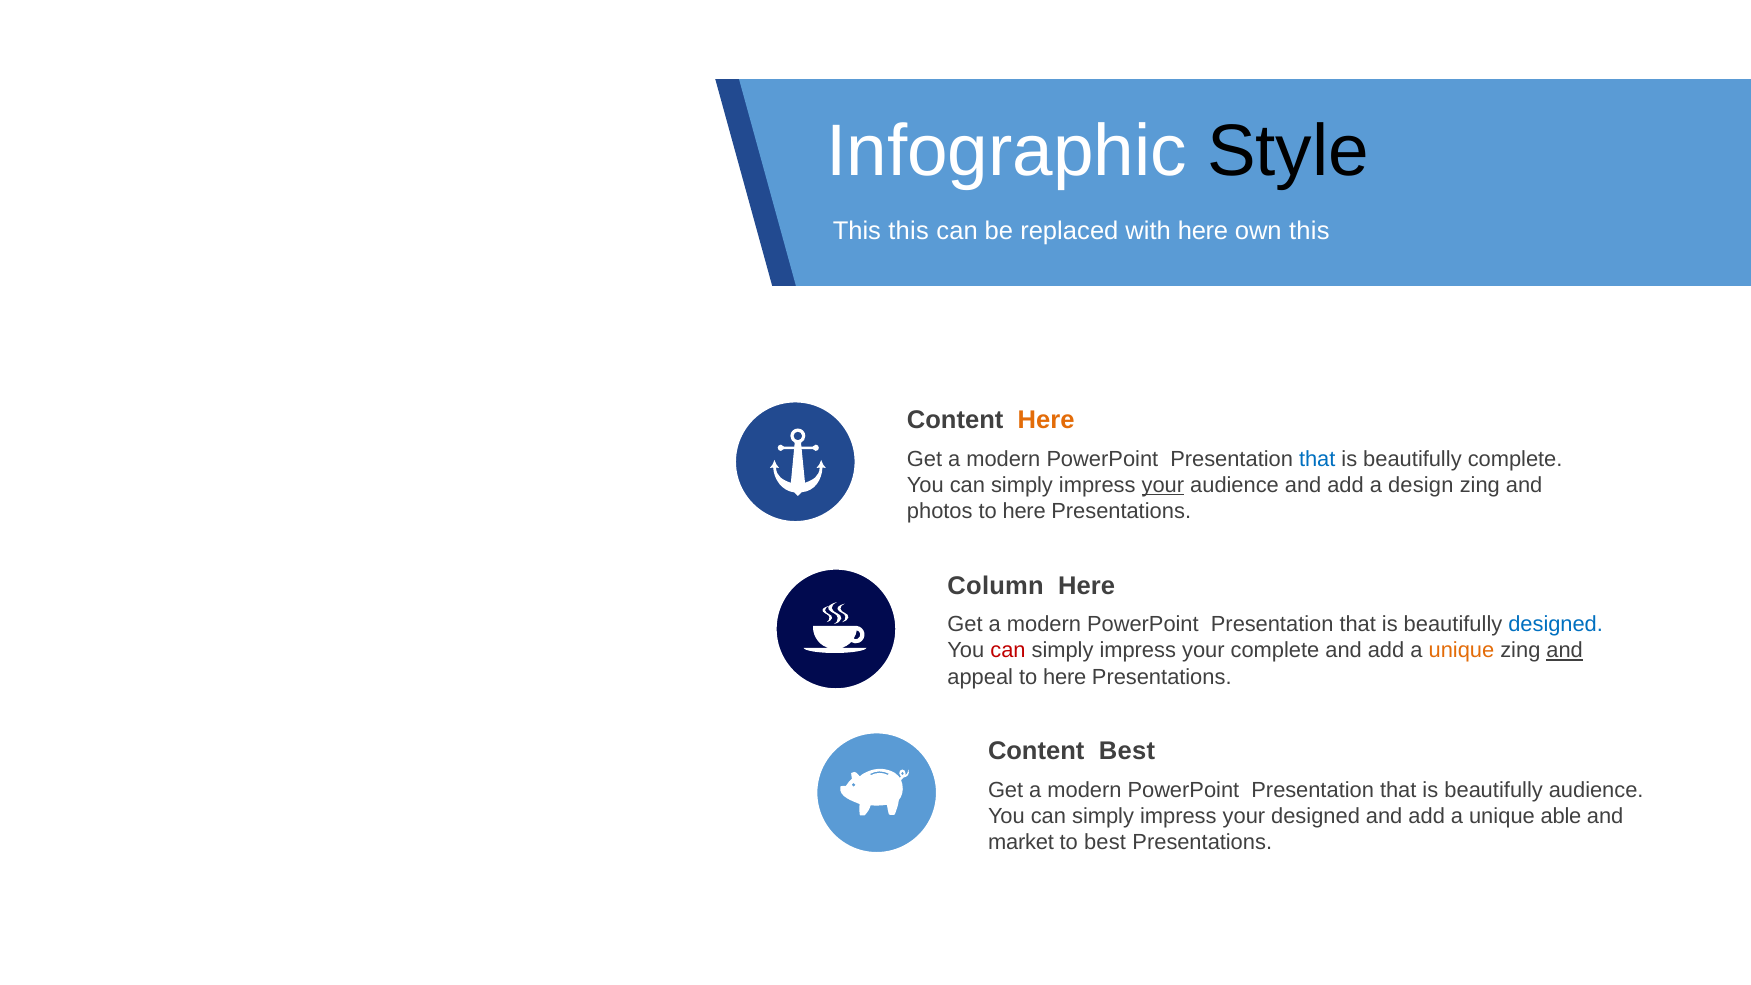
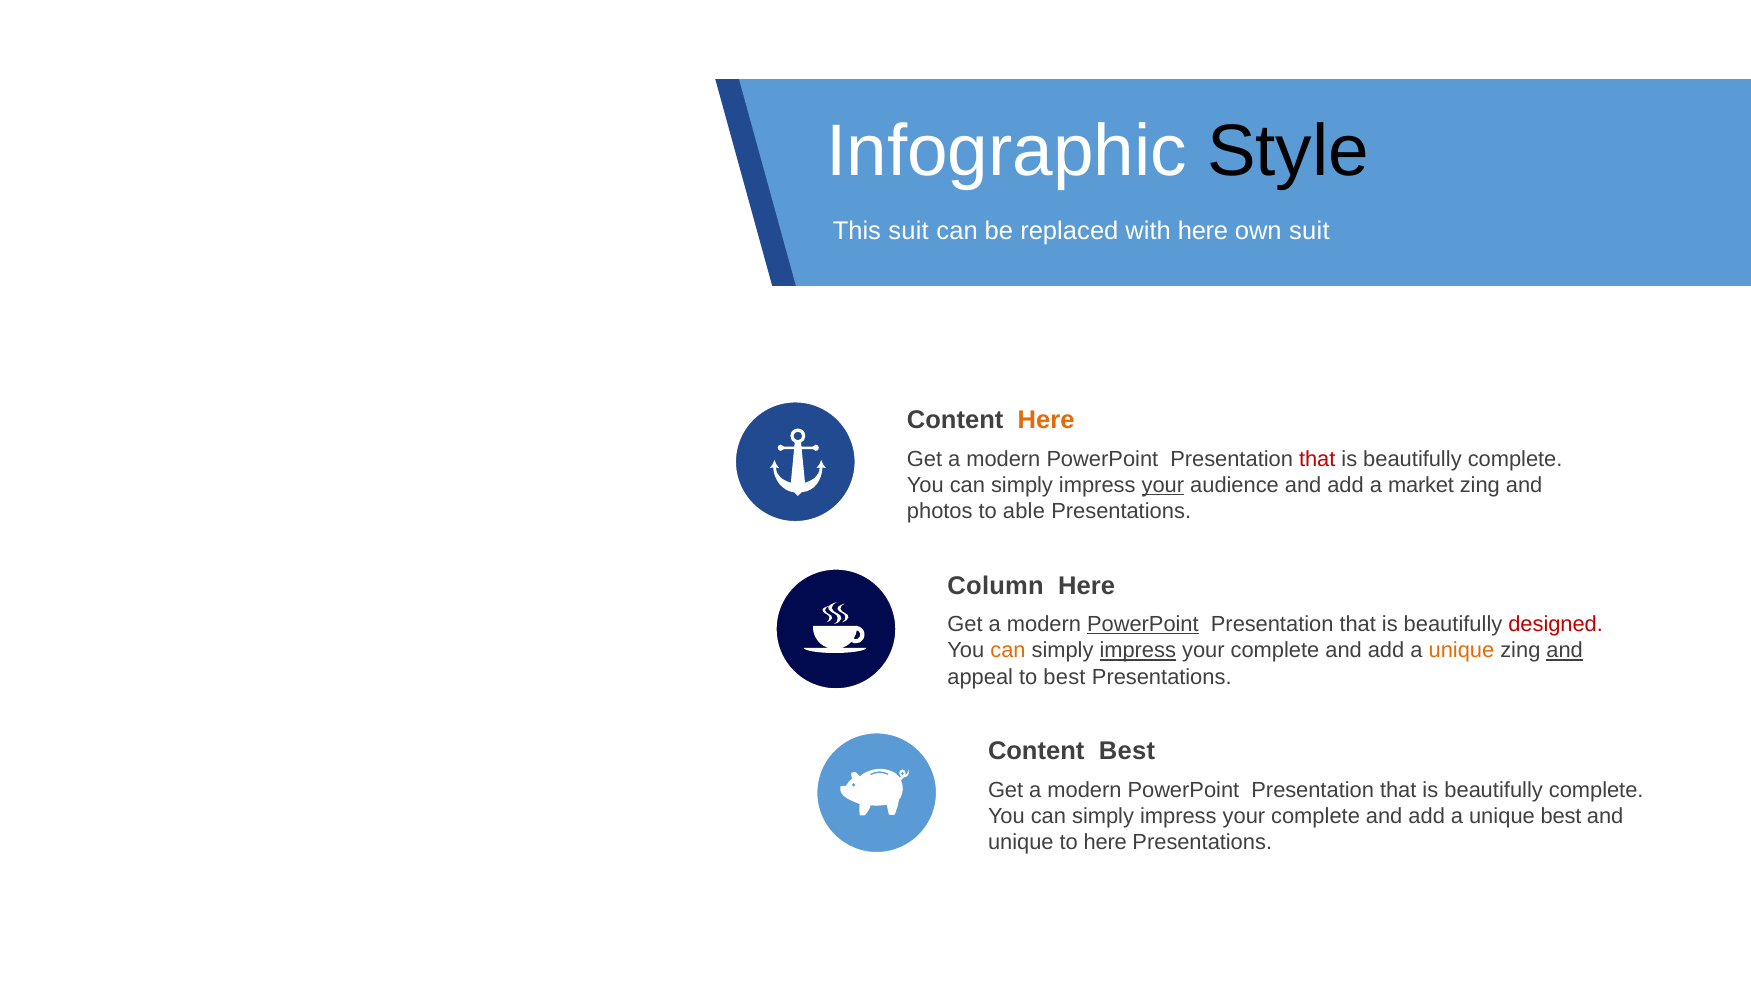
This this: this -> suit
own this: this -> suit
that at (1317, 459) colour: blue -> red
design: design -> market
here at (1024, 511): here -> able
PowerPoint at (1143, 624) underline: none -> present
designed at (1556, 624) colour: blue -> red
can at (1008, 651) colour: red -> orange
impress at (1138, 651) underline: none -> present
appeal to here: here -> best
audience at (1596, 790): audience -> complete
designed at (1316, 816): designed -> complete
unique able: able -> best
market at (1021, 842): market -> unique
to best: best -> here
